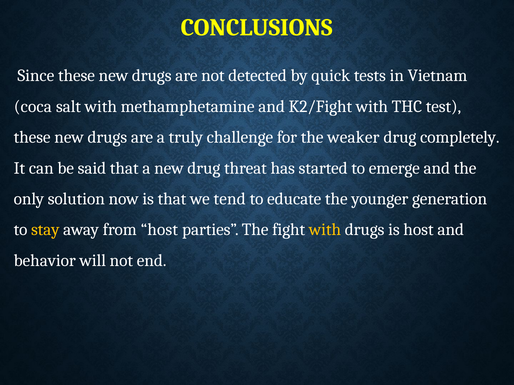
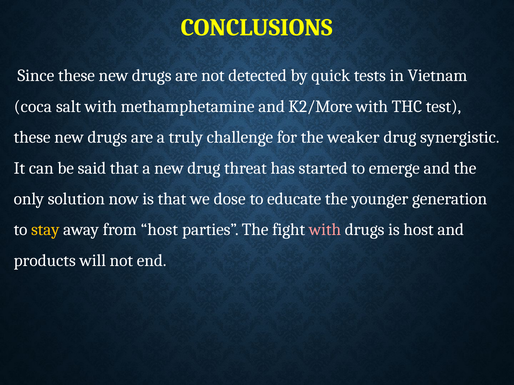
K2/Fight: K2/Fight -> K2/More
completely: completely -> synergistic
tend: tend -> dose
with at (325, 230) colour: yellow -> pink
behavior: behavior -> products
